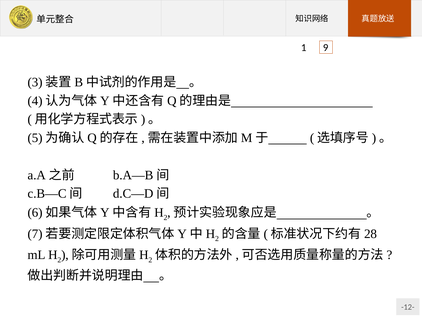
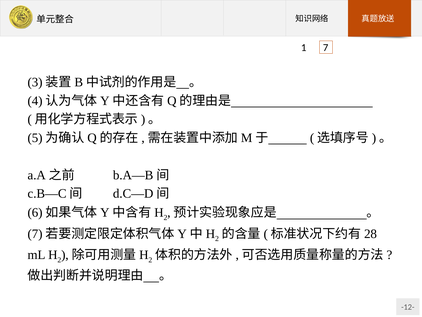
9: 9 -> 7
